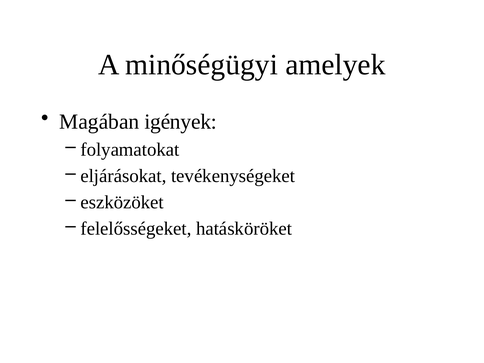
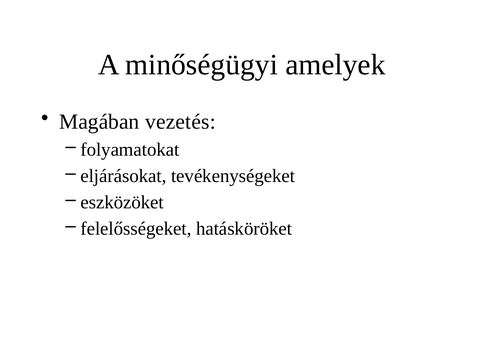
igények: igények -> vezetés
